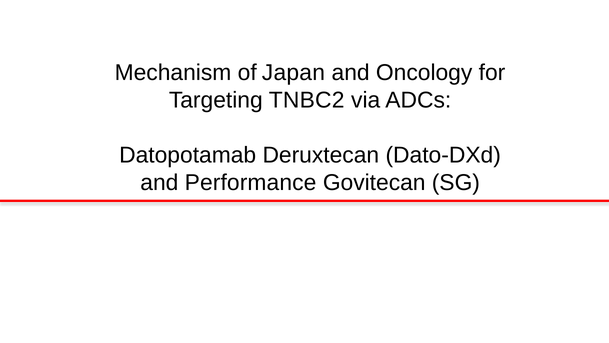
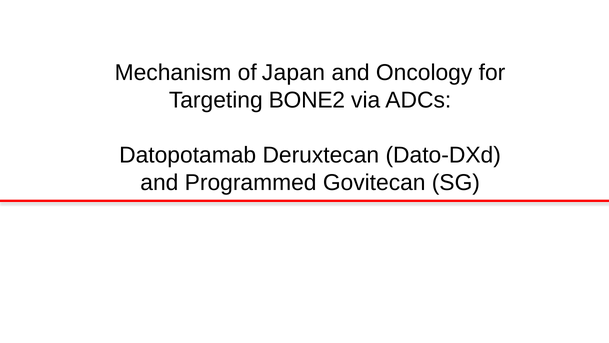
TNBC2: TNBC2 -> BONE2
Performance: Performance -> Programmed
